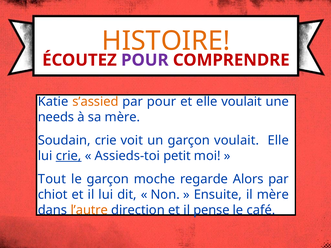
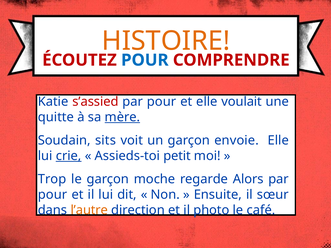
POUR at (145, 60) colour: purple -> blue
s’assied colour: orange -> red
needs: needs -> quitte
mère at (122, 117) underline: none -> present
Soudain crie: crie -> sits
garçon voulait: voulait -> envoie
Tout: Tout -> Trop
chiot at (53, 195): chiot -> pour
il mère: mère -> sœur
pense: pense -> photo
